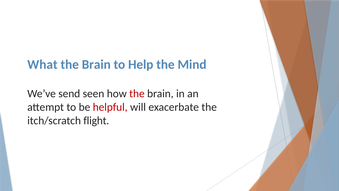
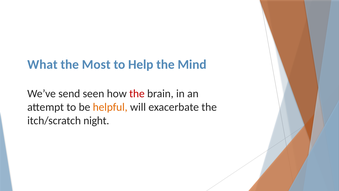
Brain at (96, 64): Brain -> Most
helpful colour: red -> orange
flight: flight -> night
